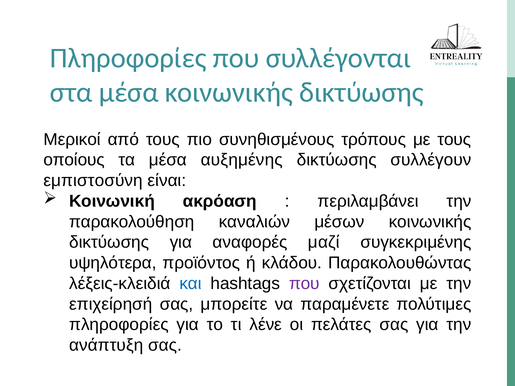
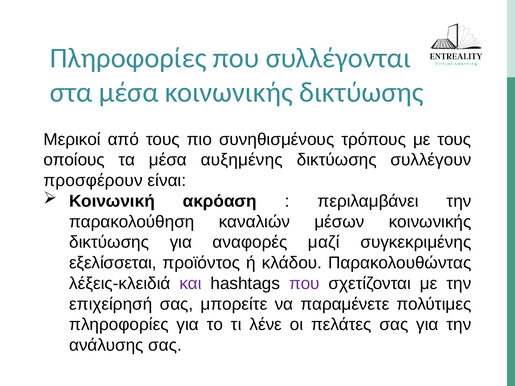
εμπιστοσύνη: εμπιστοσύνη -> προσφέρουν
υψηλότερα: υψηλότερα -> εξελίσσεται
και colour: blue -> purple
ανάπτυξη: ανάπτυξη -> ανάλυσης
